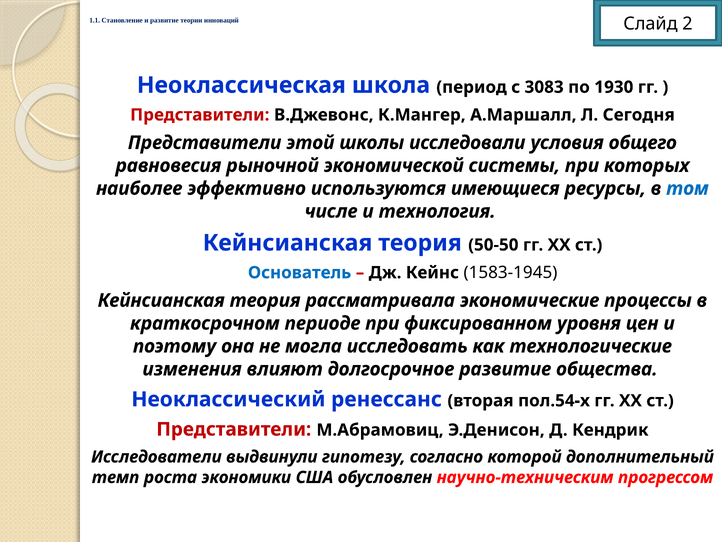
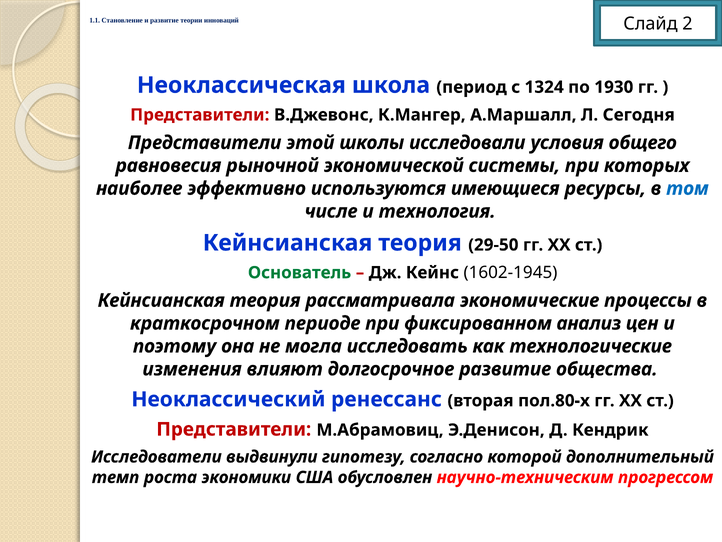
3083: 3083 -> 1324
50-50: 50-50 -> 29-50
Основатель colour: blue -> green
1583-1945: 1583-1945 -> 1602-1945
уровня: уровня -> анализ
пол.54-х: пол.54-х -> пол.80-х
